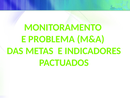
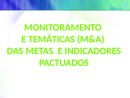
PROBLEMA: PROBLEMA -> TEMÁTICAS
